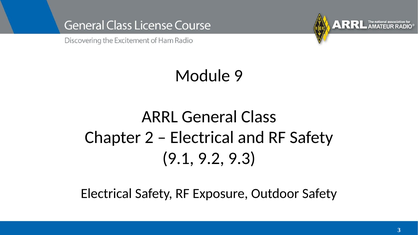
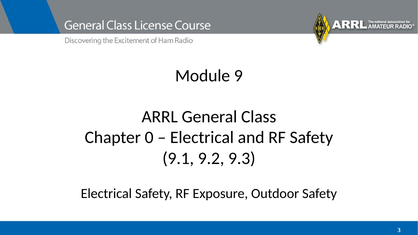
2: 2 -> 0
